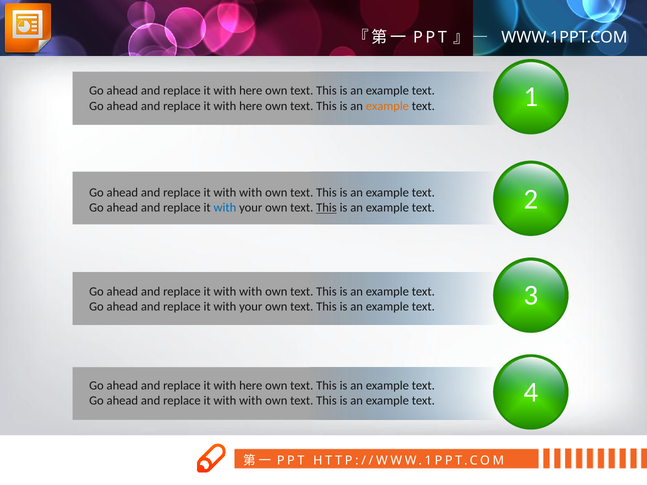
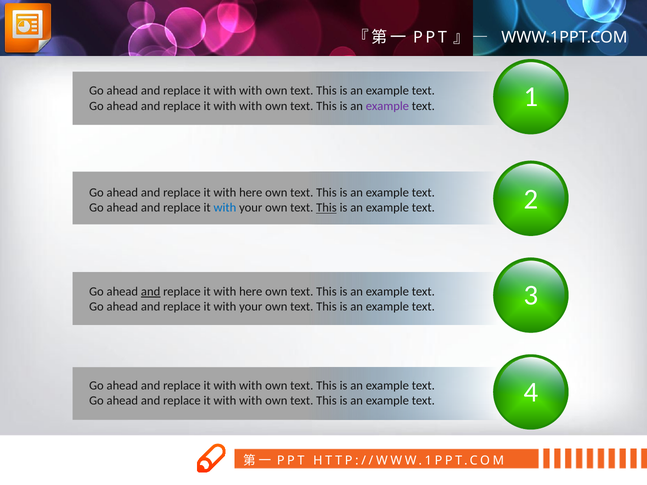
here at (251, 91): here -> with
here at (251, 106): here -> with
example at (387, 106) colour: orange -> purple
with at (251, 193): with -> here
and at (151, 292) underline: none -> present
with at (251, 292): with -> here
here at (251, 386): here -> with
